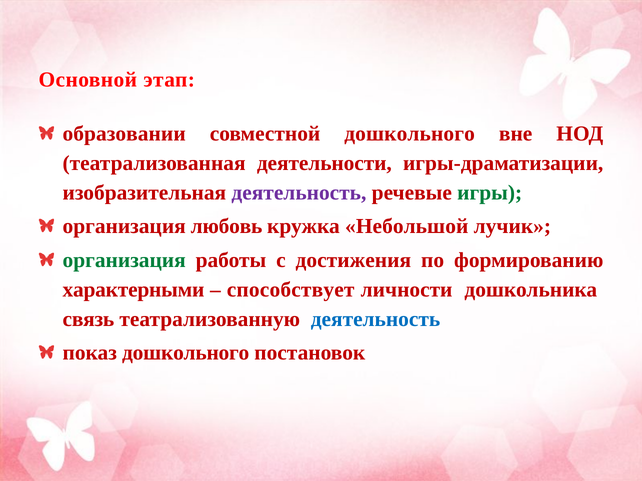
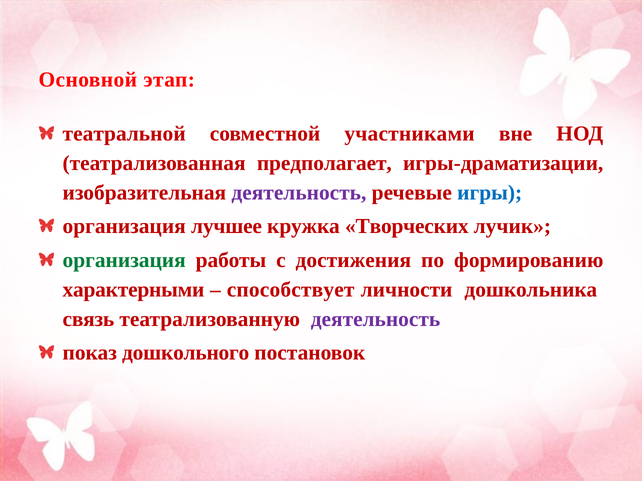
образовании: образовании -> театральной
совместной дошкольного: дошкольного -> участниками
деятельности: деятельности -> предполагает
игры colour: green -> blue
любовь: любовь -> лучшее
Небольшой: Небольшой -> Творческих
деятельность at (375, 319) colour: blue -> purple
